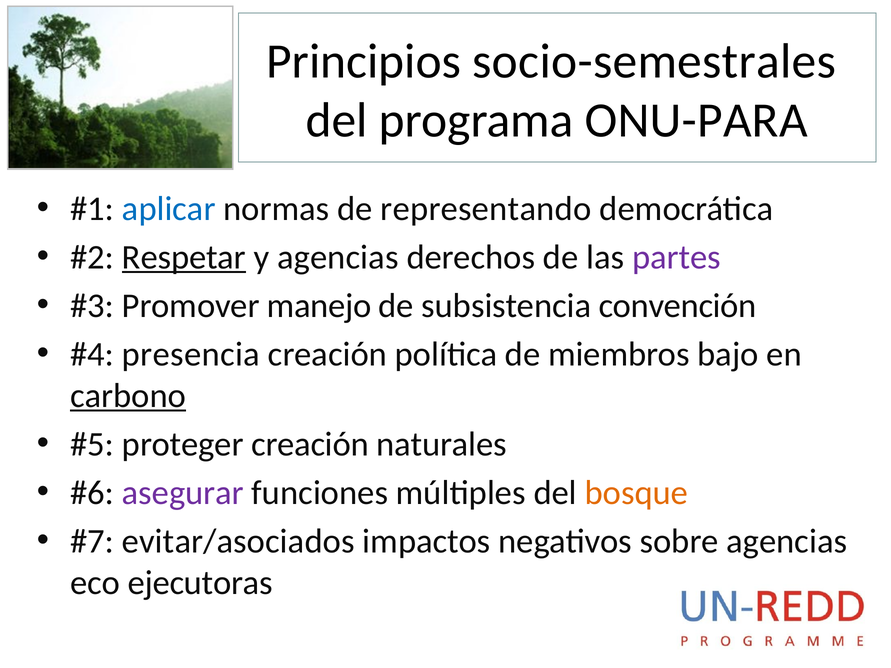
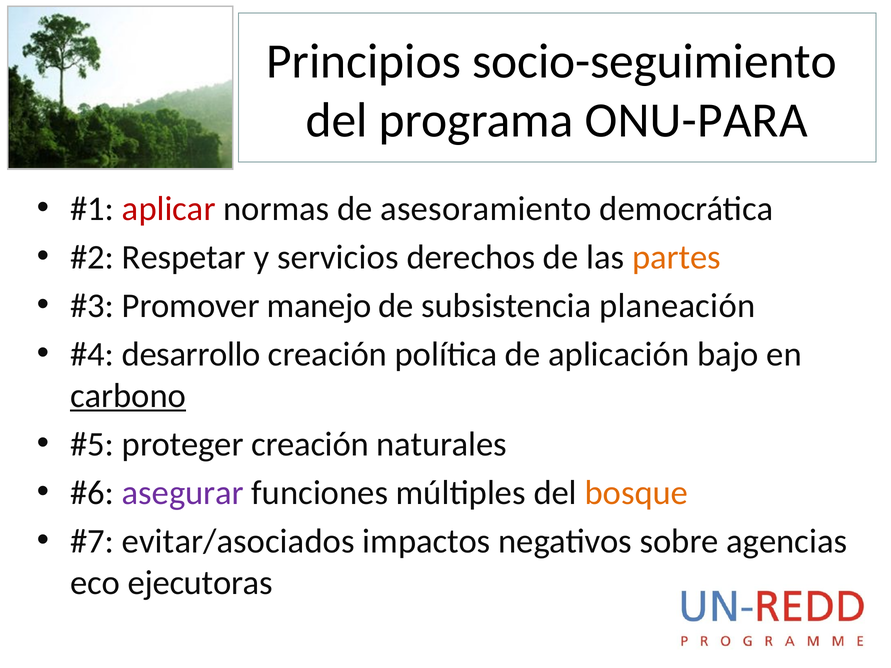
socio-semestrales: socio-semestrales -> socio-seguimiento
aplicar colour: blue -> red
representando: representando -> asesoramiento
Respetar underline: present -> none
y agencias: agencias -> servicios
partes colour: purple -> orange
convención: convención -> planeación
presencia: presencia -> desarrollo
miembros: miembros -> aplicación
